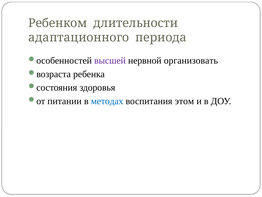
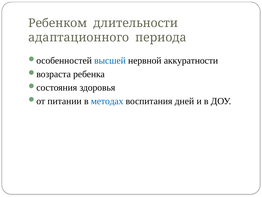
высшей colour: purple -> blue
организовать: организовать -> аккуратности
этом: этом -> дней
